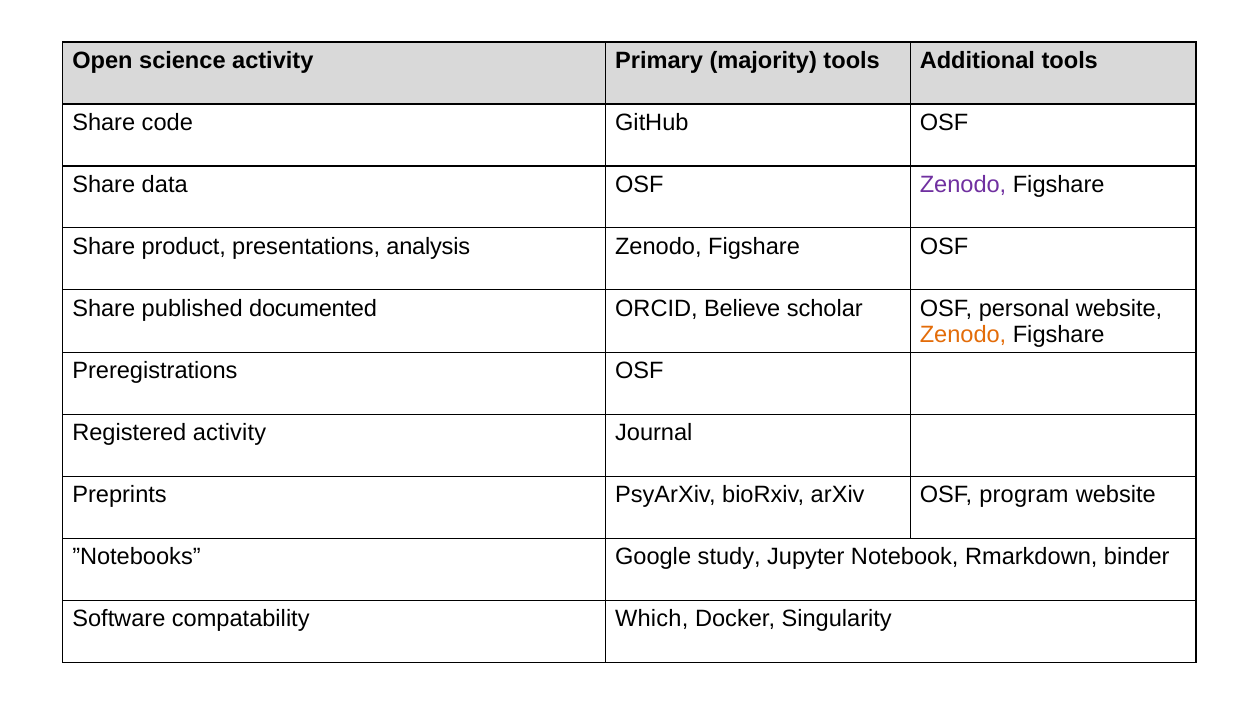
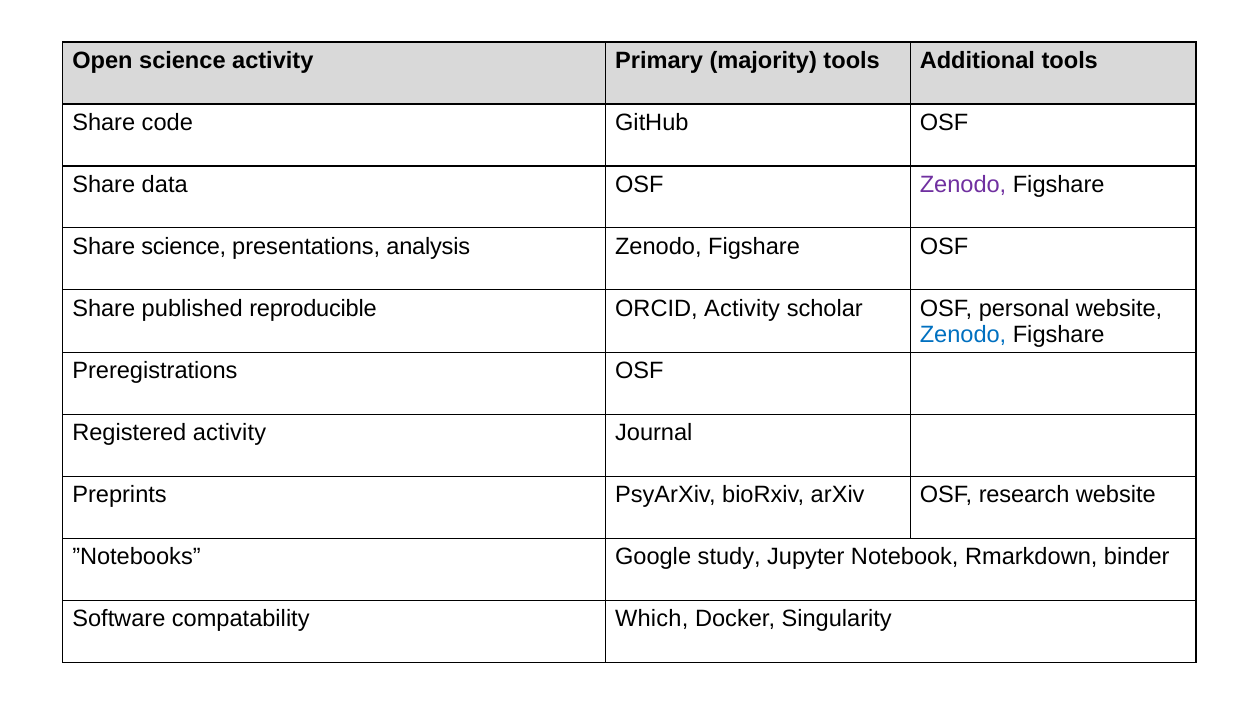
Share product: product -> science
documented: documented -> reproducible
ORCID Believe: Believe -> Activity
Zenodo at (963, 335) colour: orange -> blue
program: program -> research
